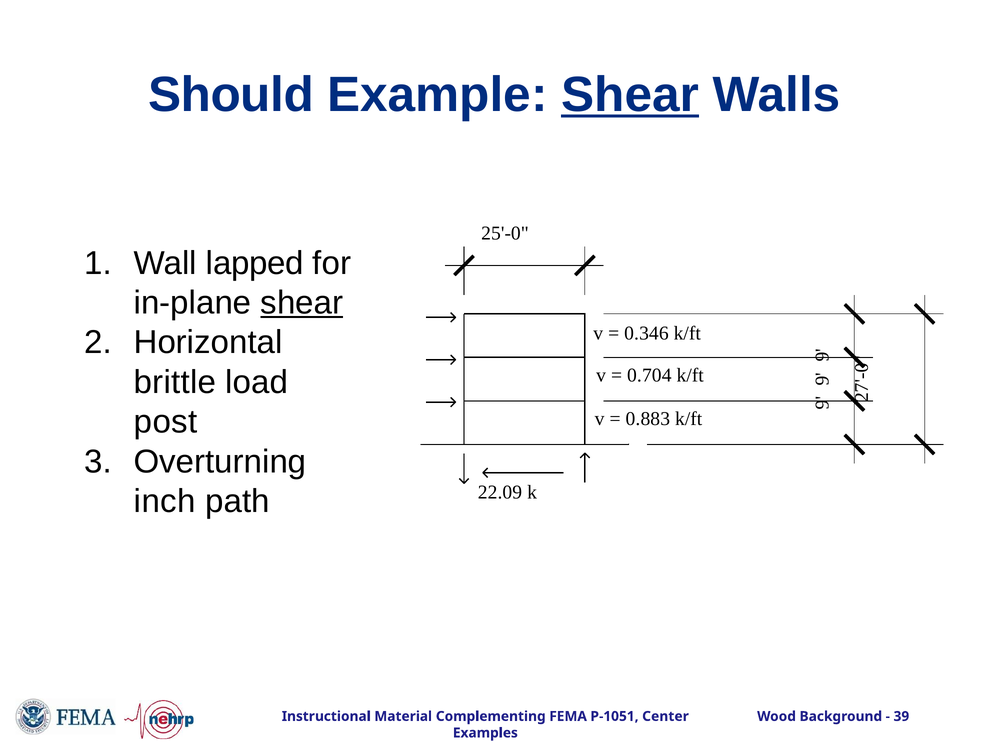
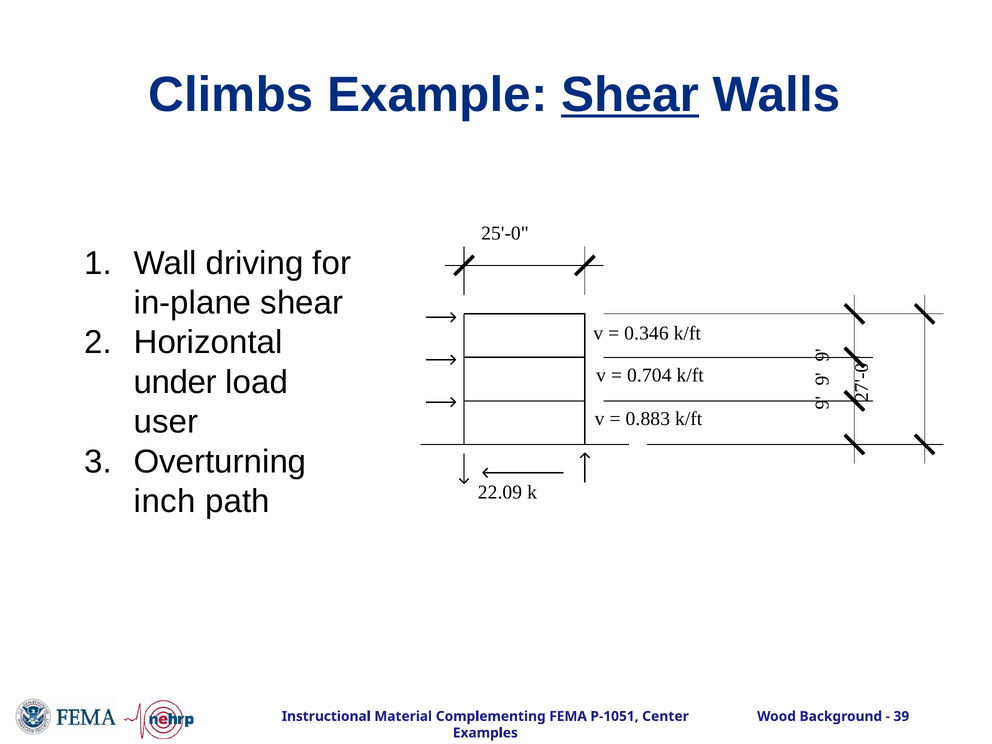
Should: Should -> Climbs
lapped: lapped -> driving
shear at (302, 303) underline: present -> none
brittle: brittle -> under
post: post -> user
